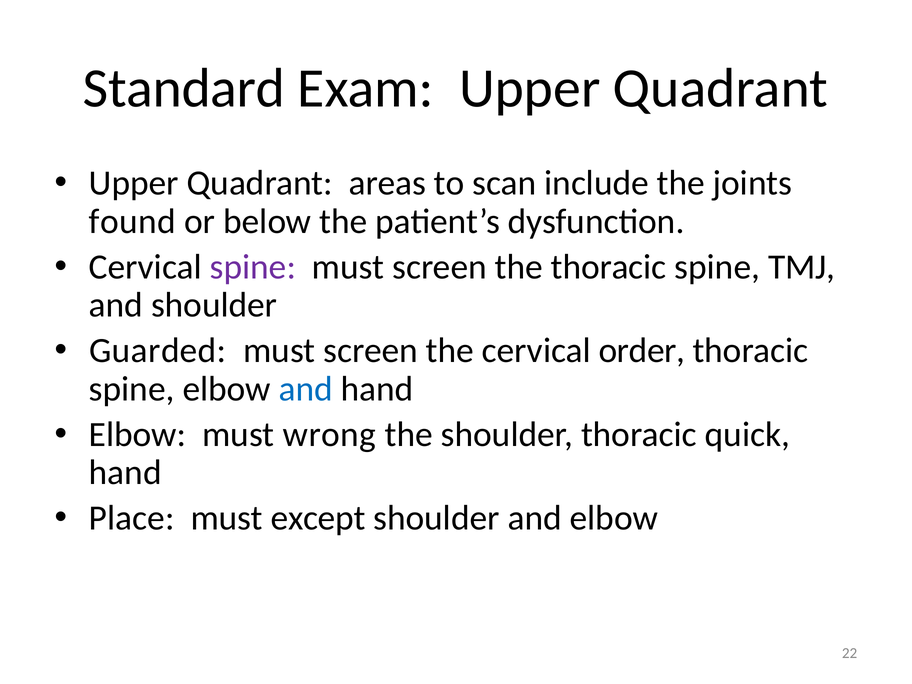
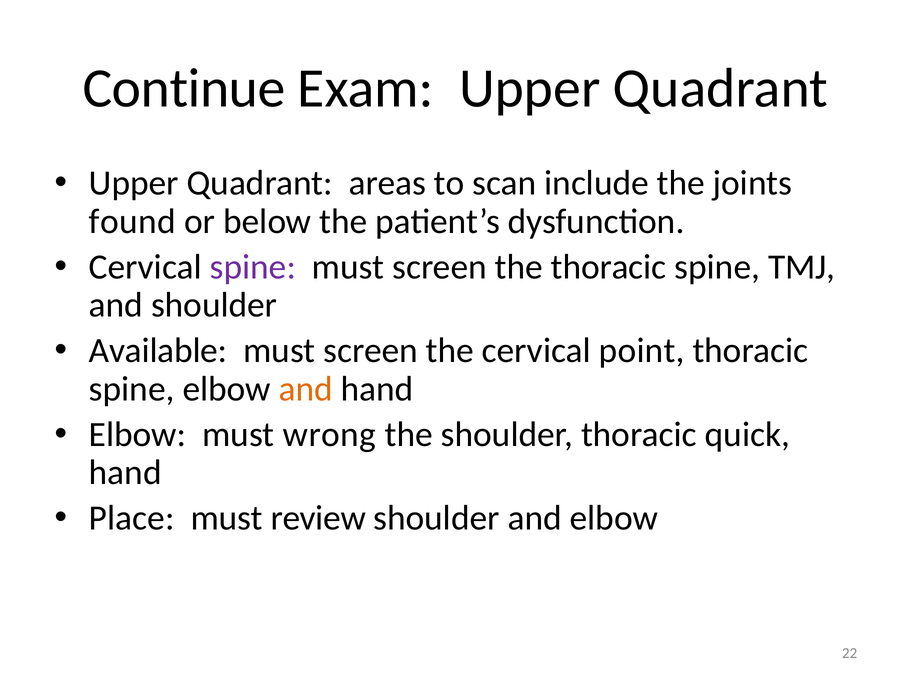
Standard: Standard -> Continue
Guarded: Guarded -> Available
order: order -> point
and at (306, 389) colour: blue -> orange
except: except -> review
